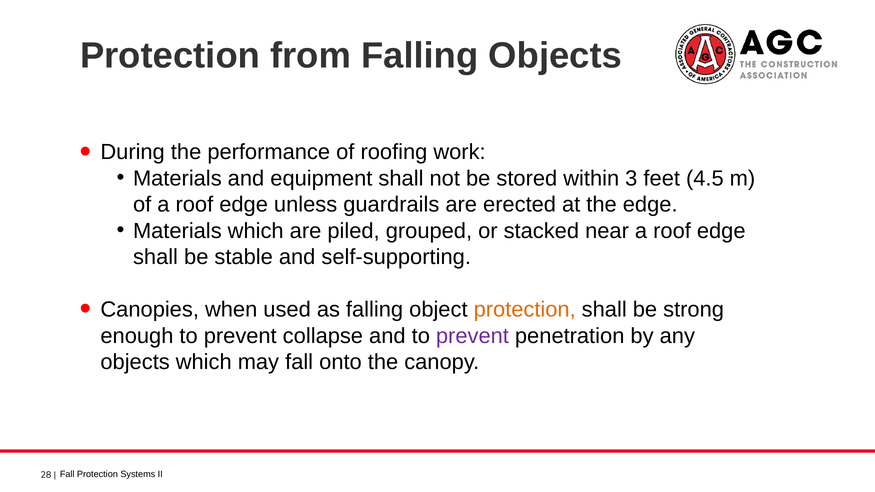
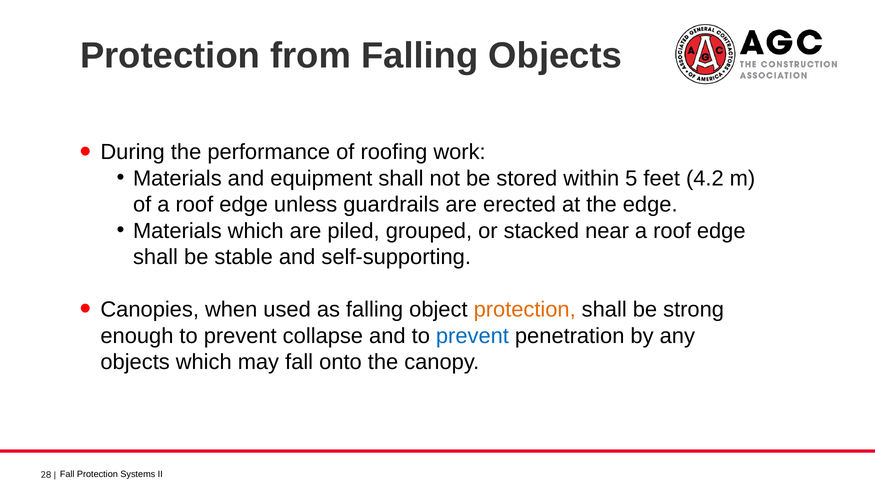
3: 3 -> 5
4.5: 4.5 -> 4.2
prevent at (472, 336) colour: purple -> blue
